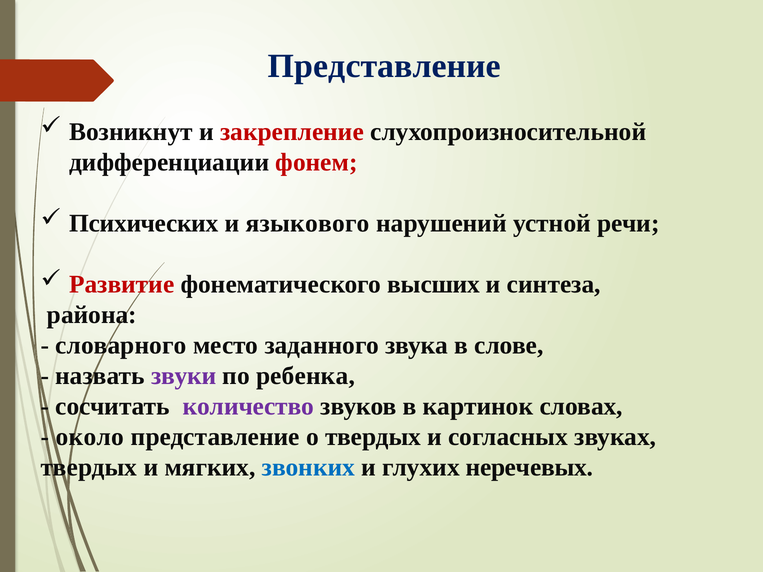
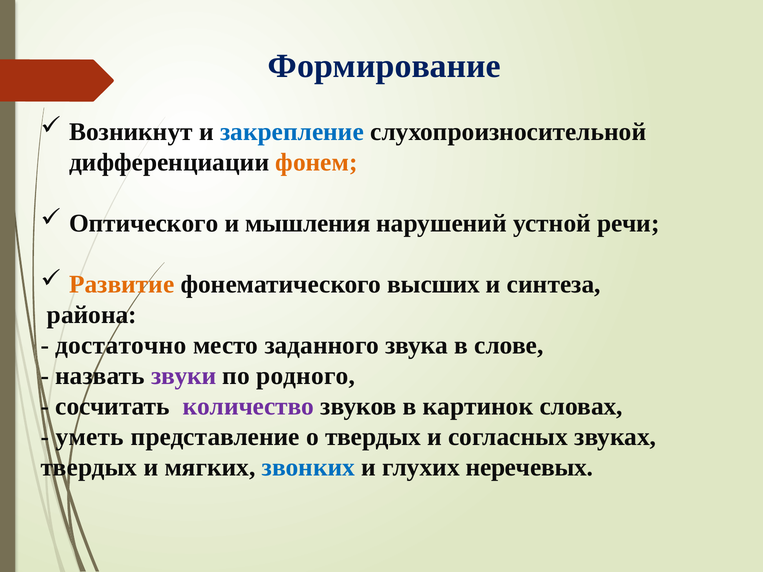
Представление at (384, 66): Представление -> Формирование
закрепление colour: red -> blue
фонем colour: red -> orange
Психических: Психических -> Оптического
языкового: языкового -> мышления
Развитие colour: red -> orange
словарного: словарного -> достаточно
ребенка: ребенка -> родного
около: около -> уметь
